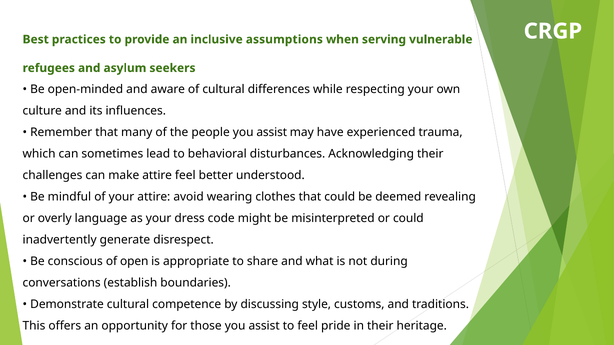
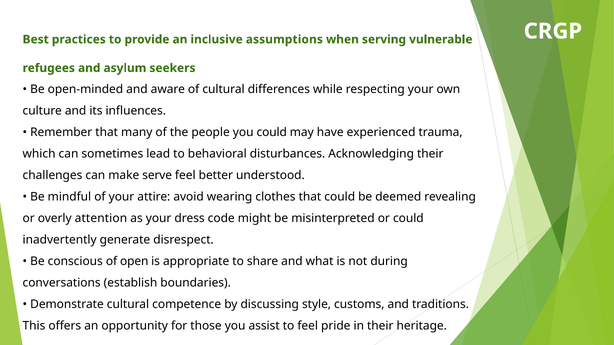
people you assist: assist -> could
make attire: attire -> serve
language: language -> attention
